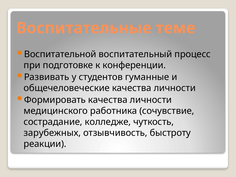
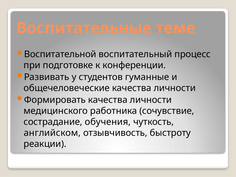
колледже: колледже -> обучения
зарубежных: зарубежных -> английском
